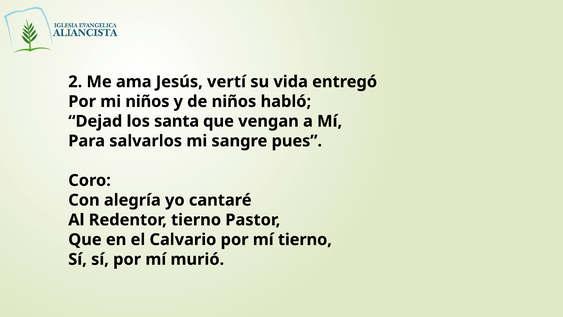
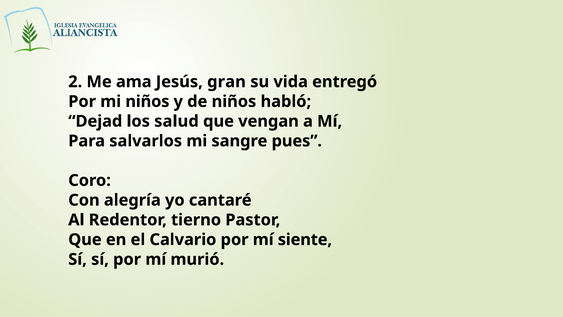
vertí: vertí -> gran
santa: santa -> salud
mí tierno: tierno -> siente
